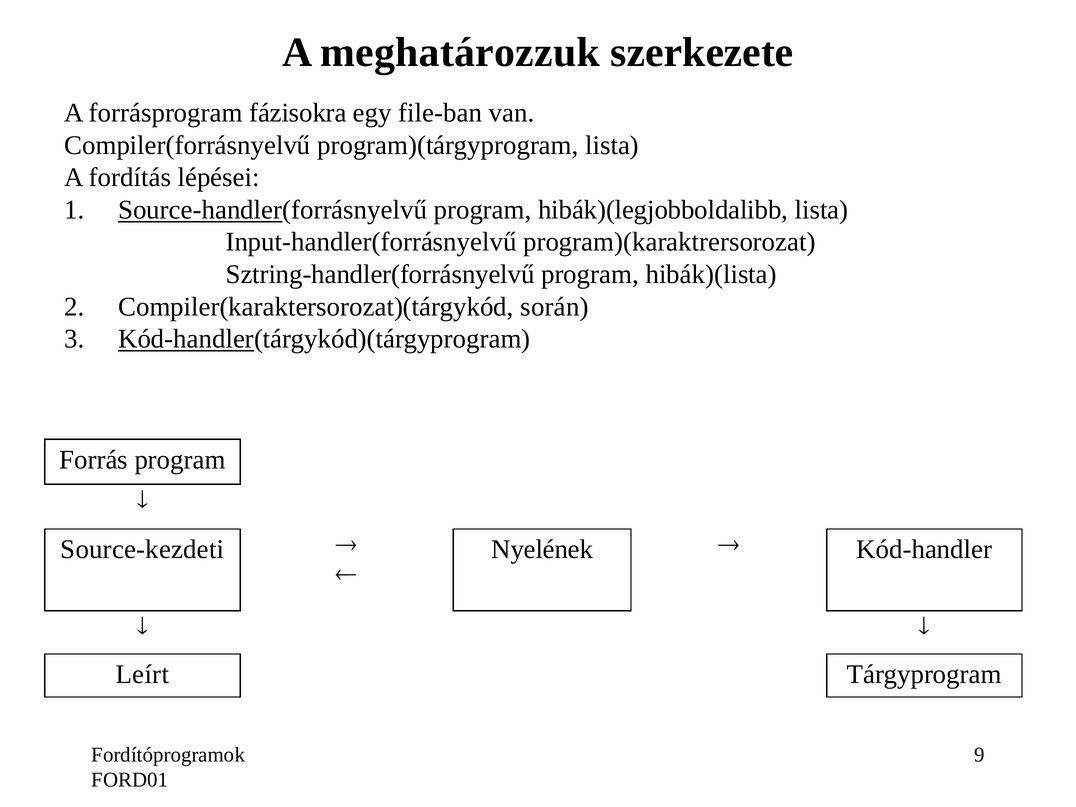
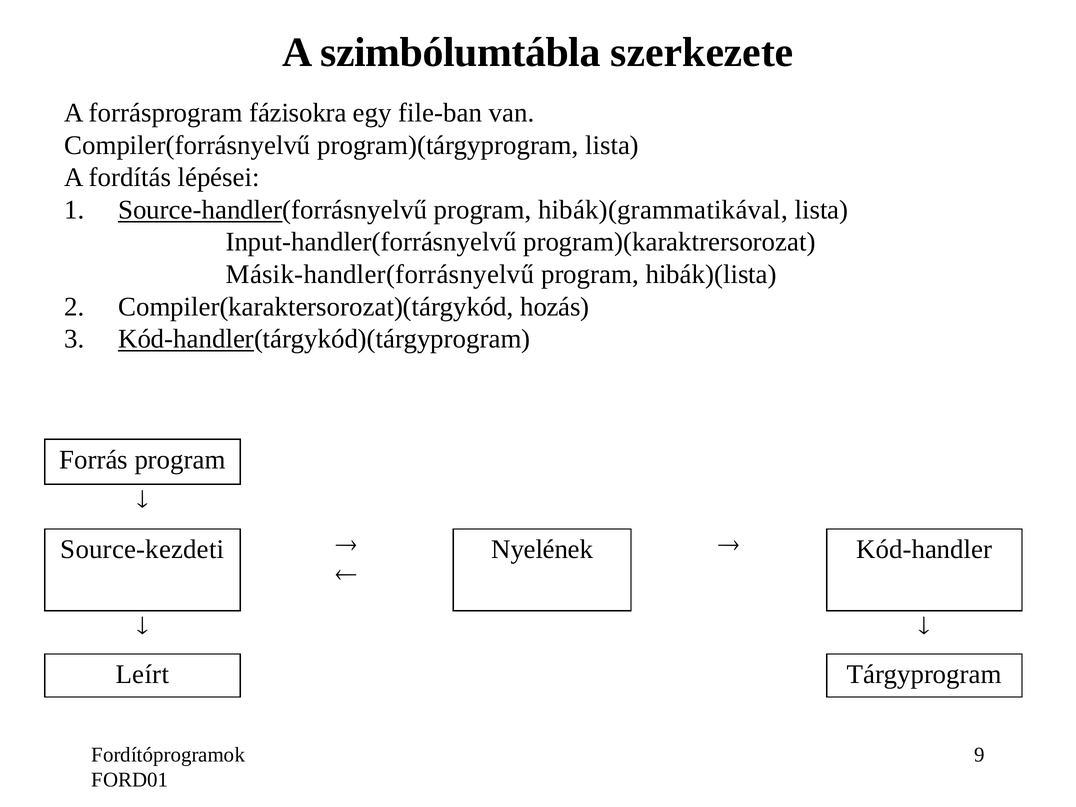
meghatározzuk: meghatározzuk -> szimbólumtábla
hibák)(legjobboldalibb: hibák)(legjobboldalibb -> hibák)(grammatikával
Sztring-handler(forrásnyelvű: Sztring-handler(forrásnyelvű -> Másik-handler(forrásnyelvű
során: során -> hozás
